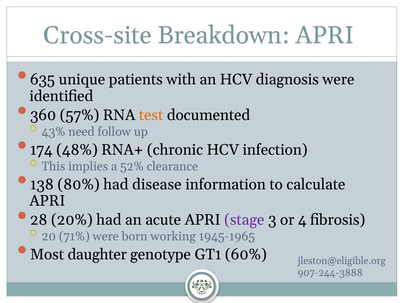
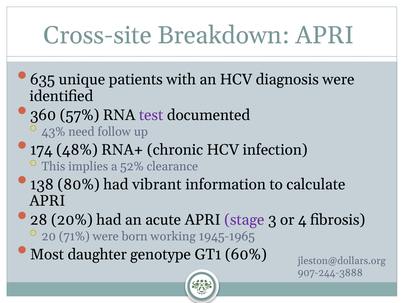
test colour: orange -> purple
disease: disease -> vibrant
jleston@eligible.org: jleston@eligible.org -> jleston@dollars.org
